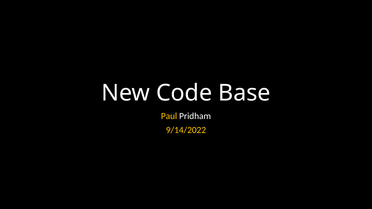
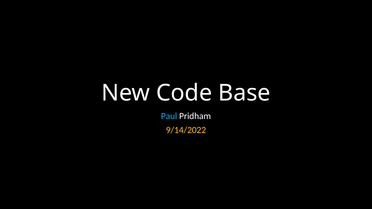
Paul colour: yellow -> light blue
